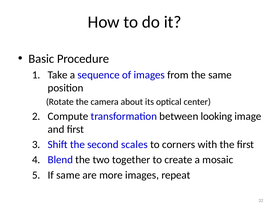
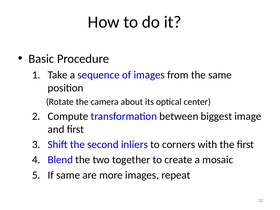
looking: looking -> biggest
scales: scales -> inliers
